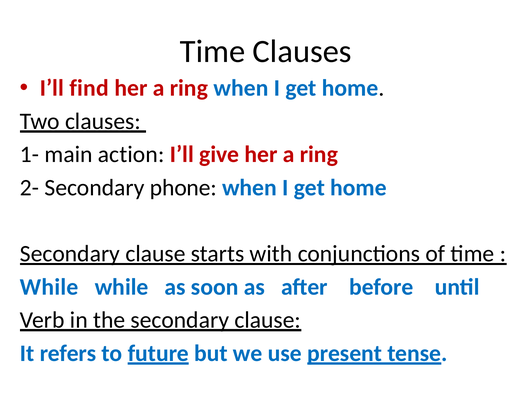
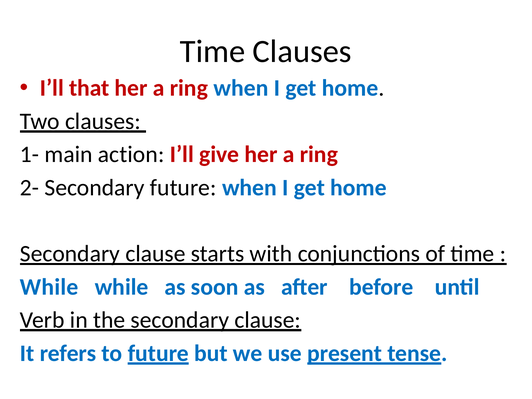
find: find -> that
Secondary phone: phone -> future
